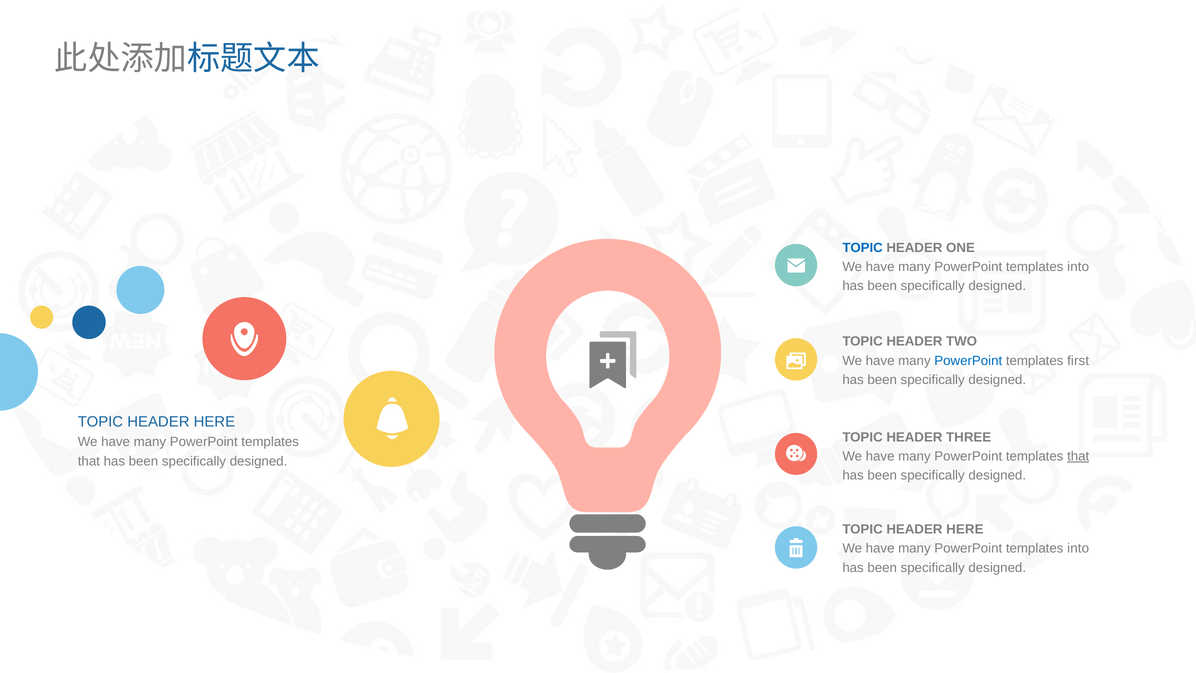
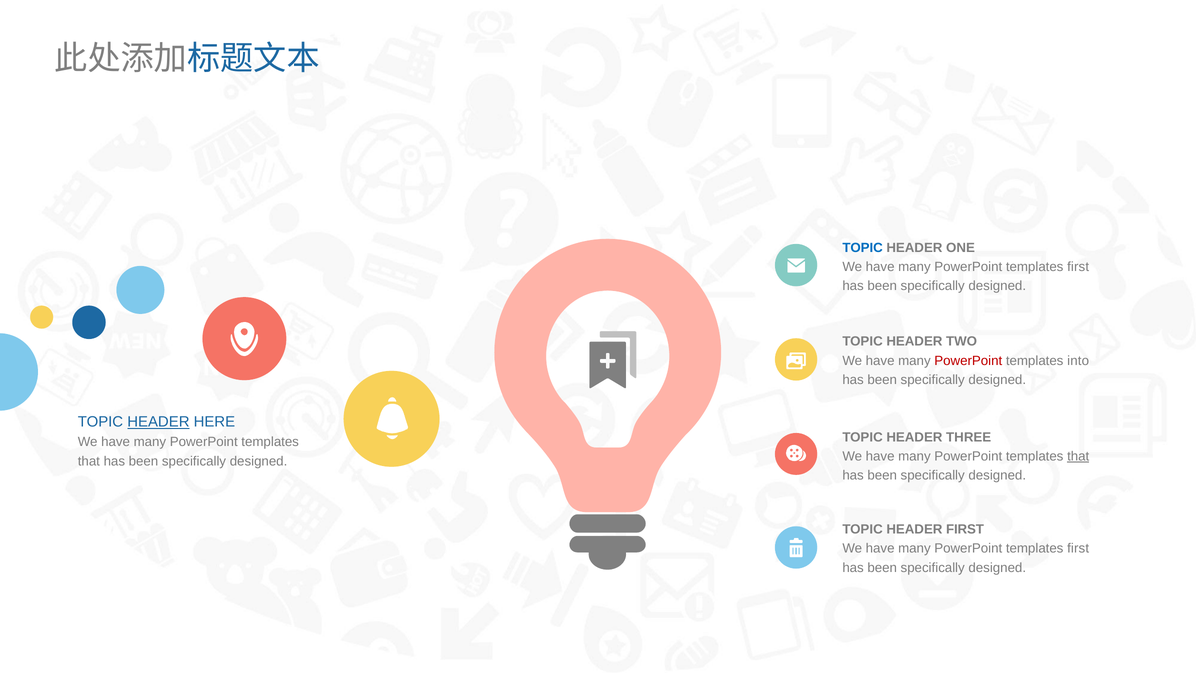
into at (1078, 267): into -> first
PowerPoint at (968, 361) colour: blue -> red
first: first -> into
HEADER at (158, 422) underline: none -> present
HERE at (965, 529): HERE -> FIRST
into at (1078, 548): into -> first
